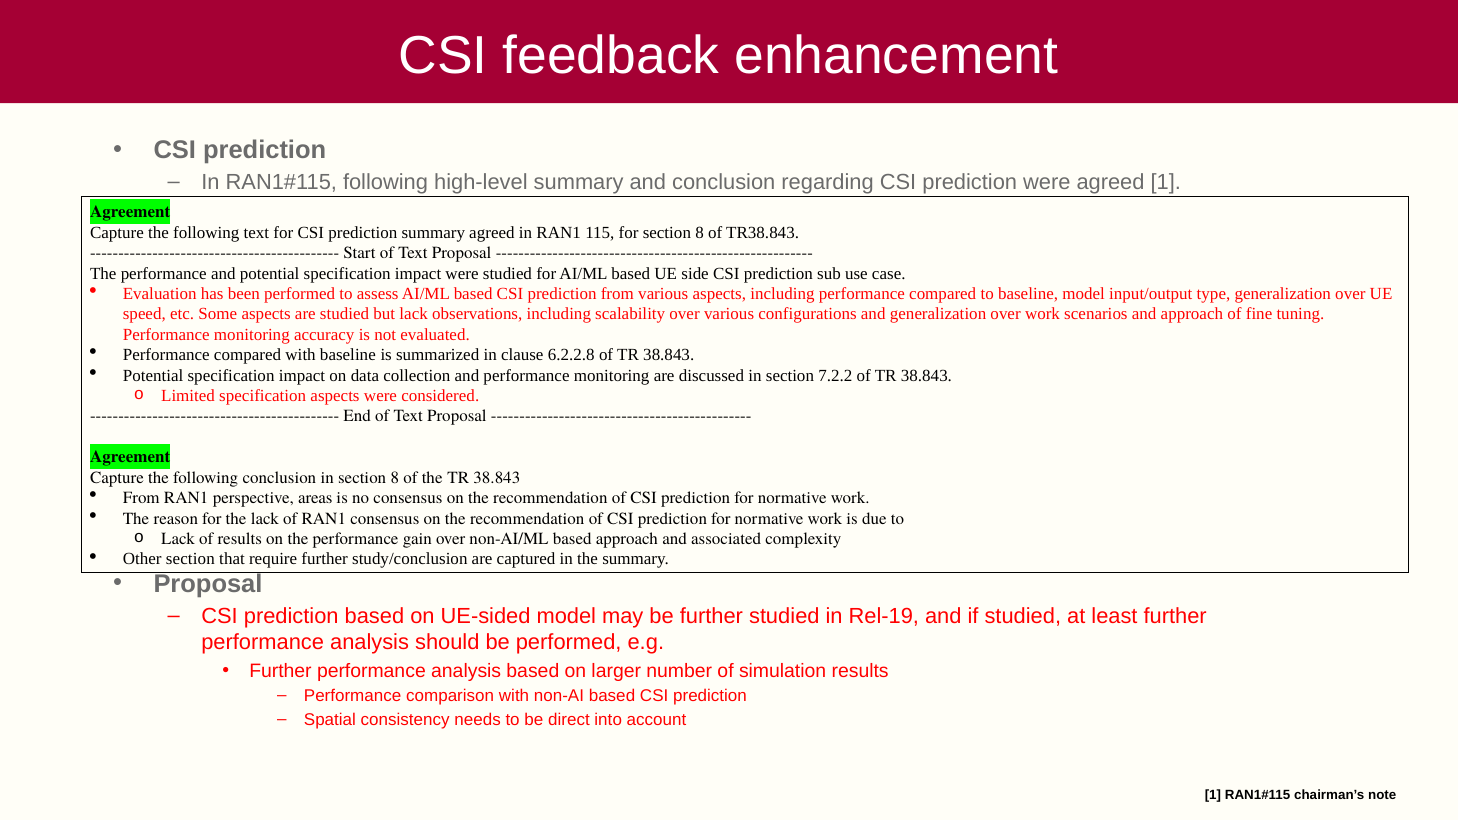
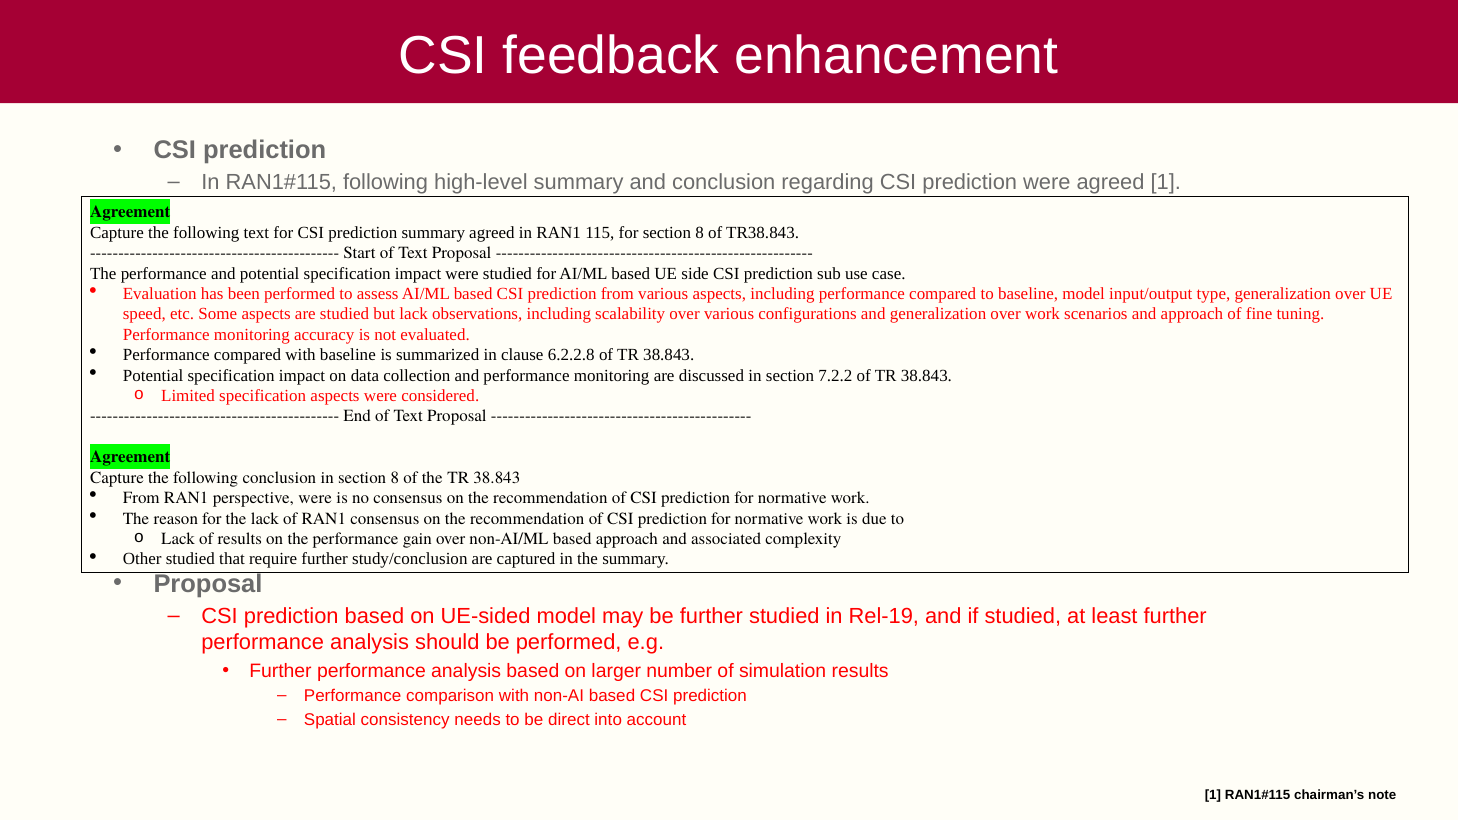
perspective areas: areas -> were
Other section: section -> studied
